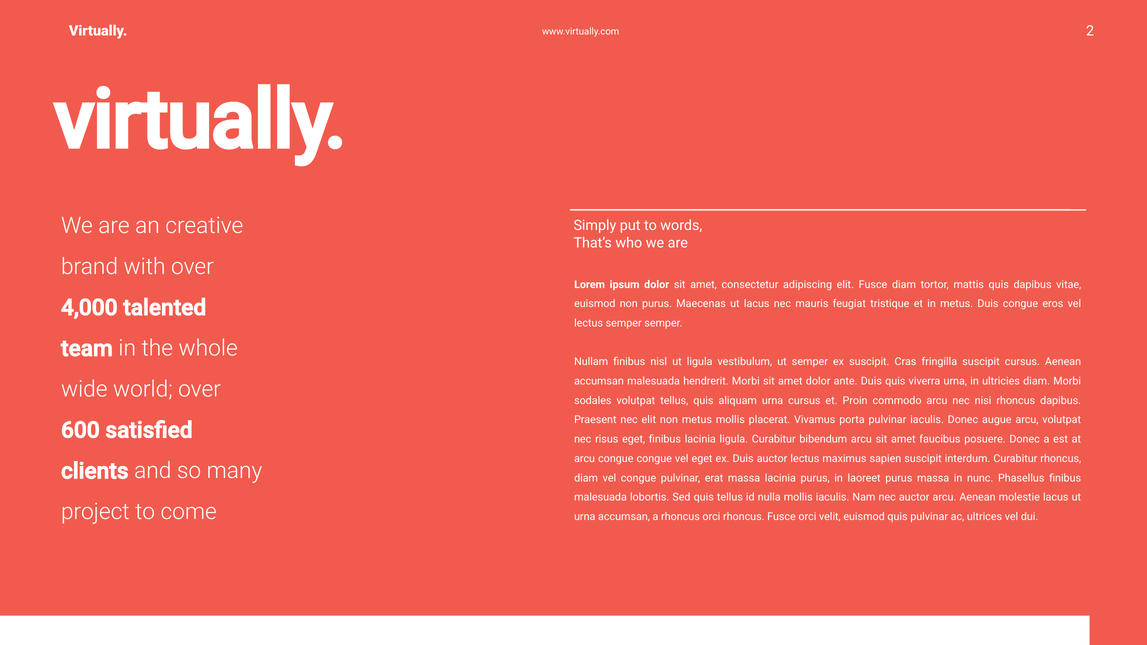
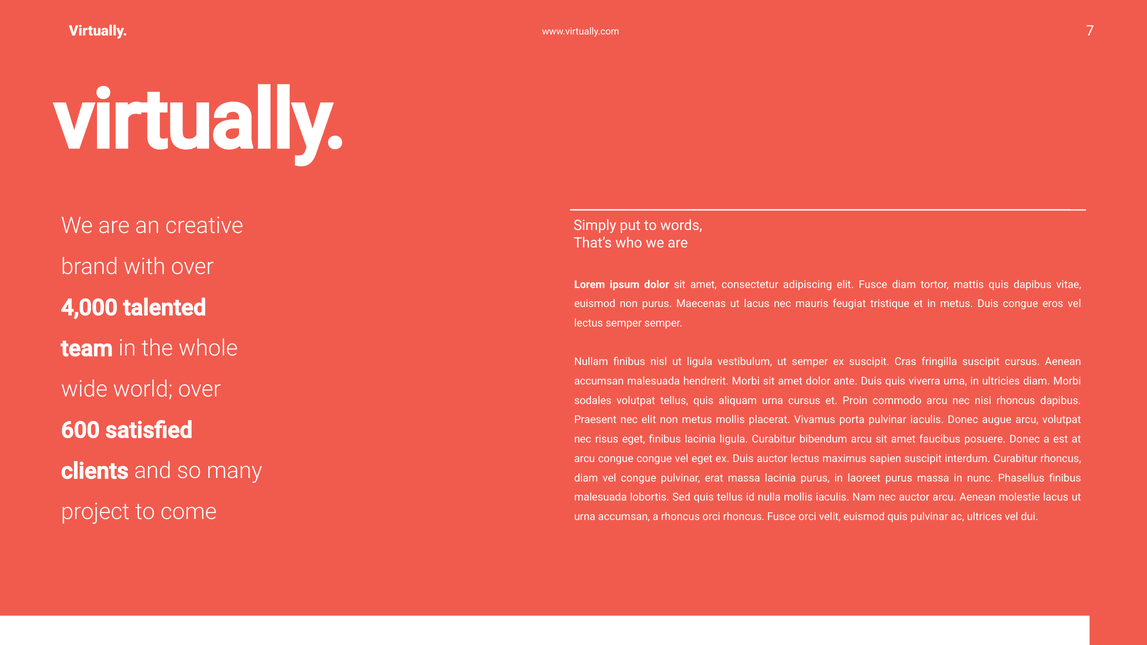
2: 2 -> 7
